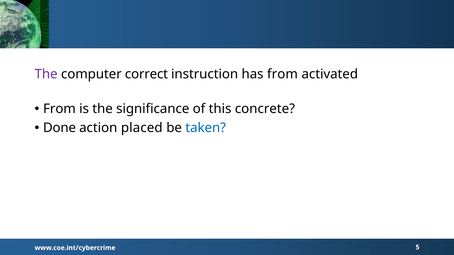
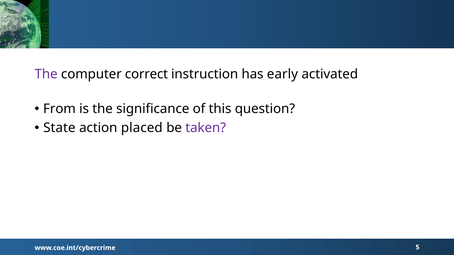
has from: from -> early
concrete: concrete -> question
Done: Done -> State
taken colour: blue -> purple
